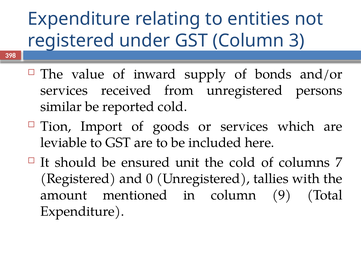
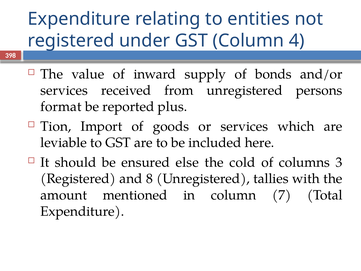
3: 3 -> 4
similar: similar -> format
reported cold: cold -> plus
unit: unit -> else
7: 7 -> 3
0: 0 -> 8
9: 9 -> 7
